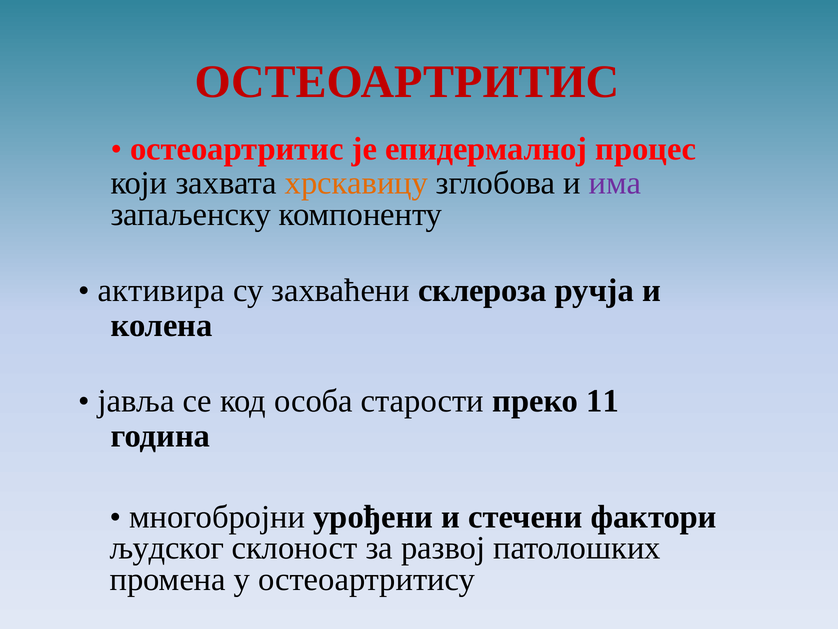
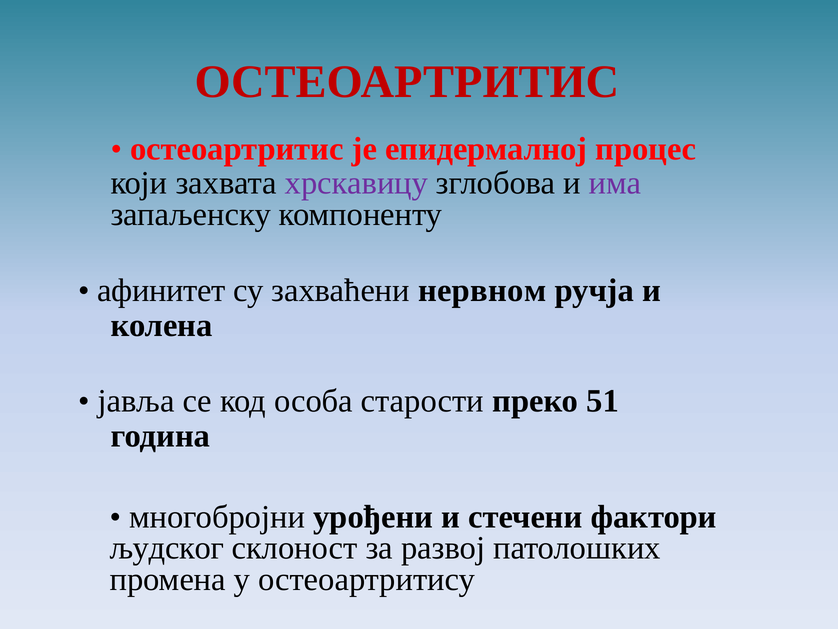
хрскавицу colour: orange -> purple
активира: активира -> афинитет
склероза: склероза -> нервном
11: 11 -> 51
